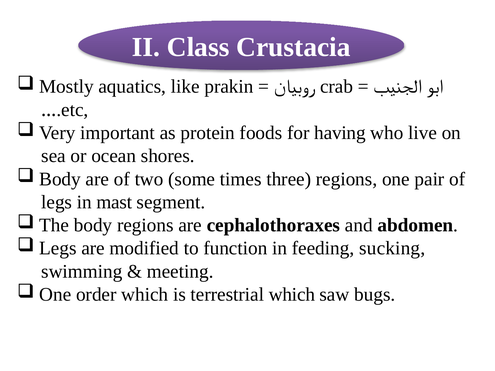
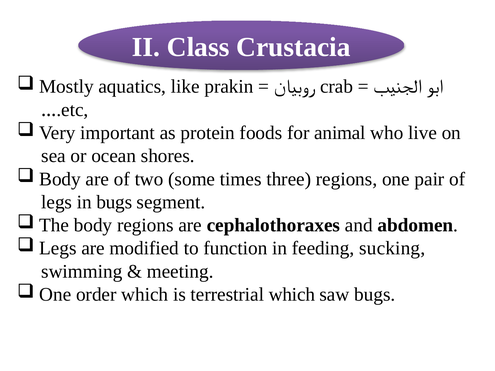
having: having -> animal
in mast: mast -> bugs
